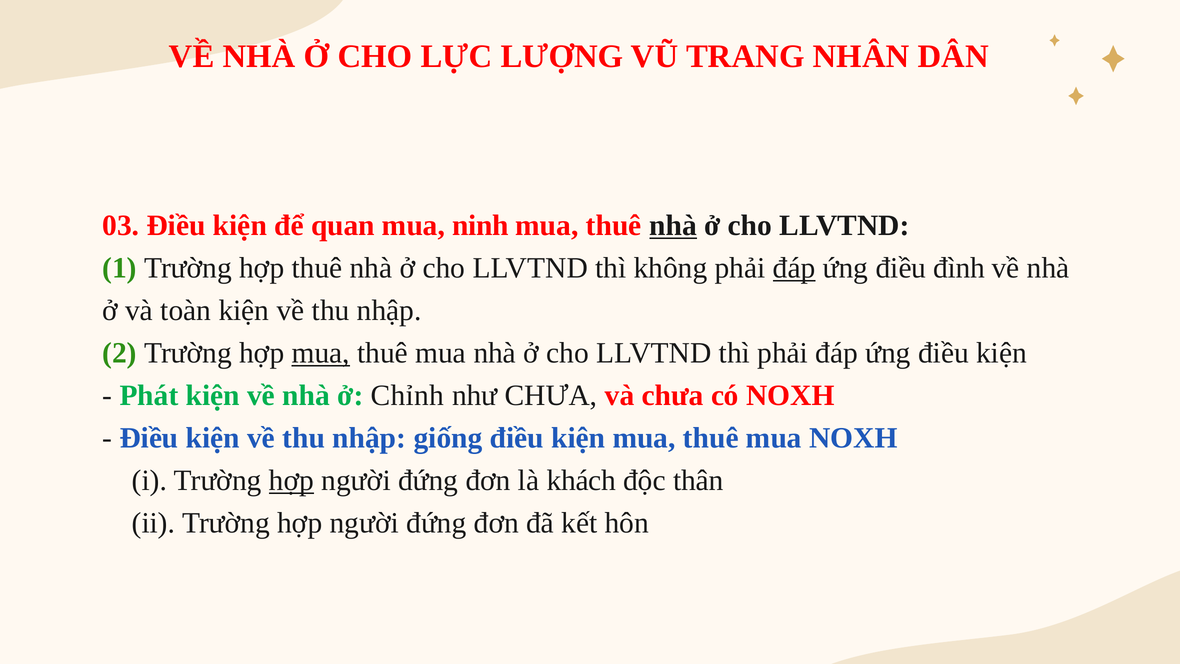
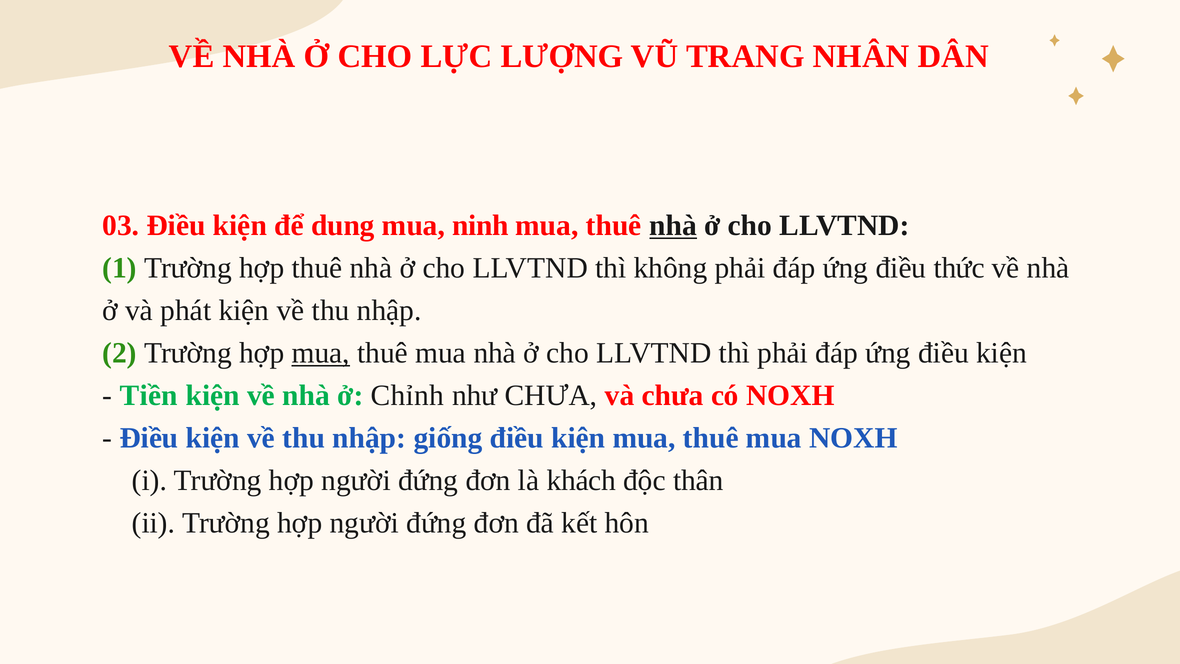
quan: quan -> dung
đáp at (794, 268) underline: present -> none
đình: đình -> thức
toàn: toàn -> phát
Phát: Phát -> Tiền
hợp at (292, 480) underline: present -> none
